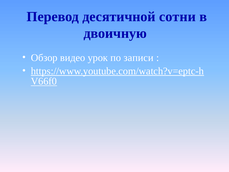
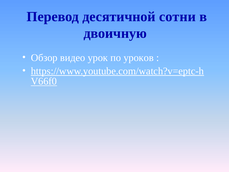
записи: записи -> уроков
